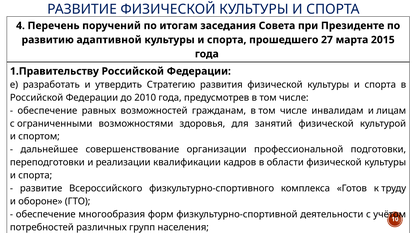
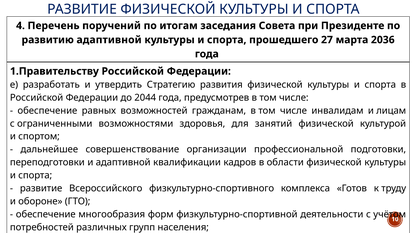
2015: 2015 -> 2036
2010: 2010 -> 2044
и реализации: реализации -> адаптивной
